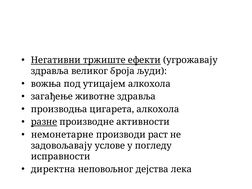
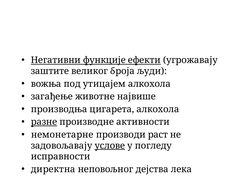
тржиште: тржиште -> функције
здравља at (50, 71): здравља -> заштите
животне здравља: здравља -> највише
услове underline: none -> present
